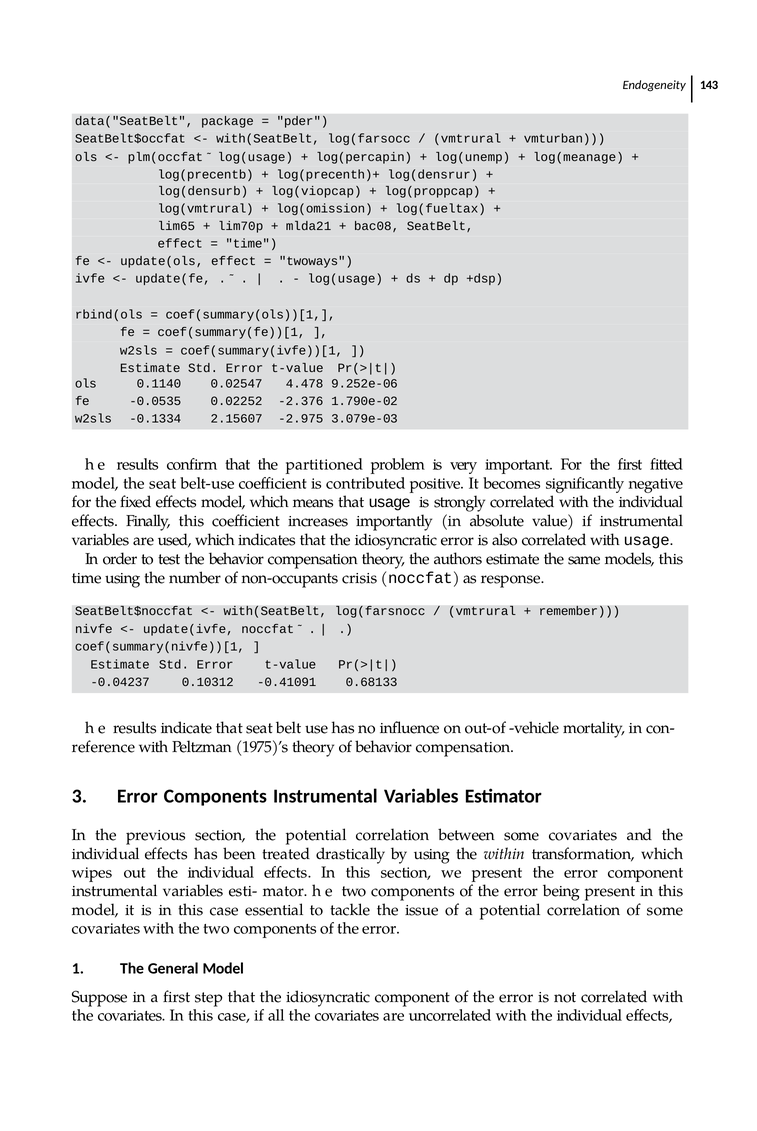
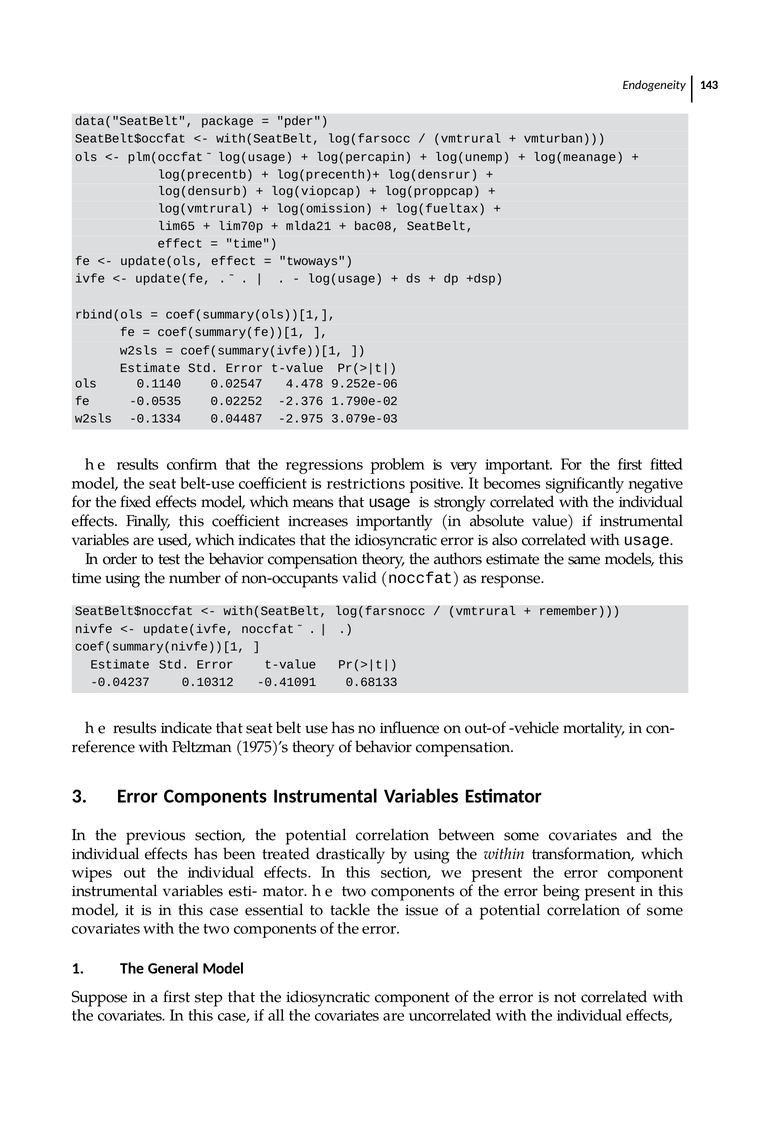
2.15607: 2.15607 -> 0.04487
partitioned: partitioned -> regressions
contributed: contributed -> restrictions
crisis: crisis -> valid
